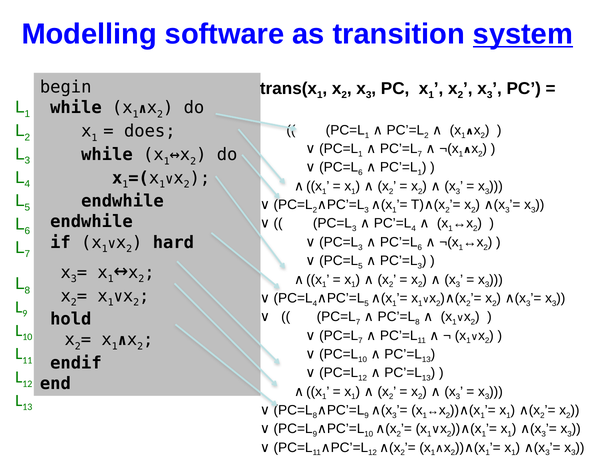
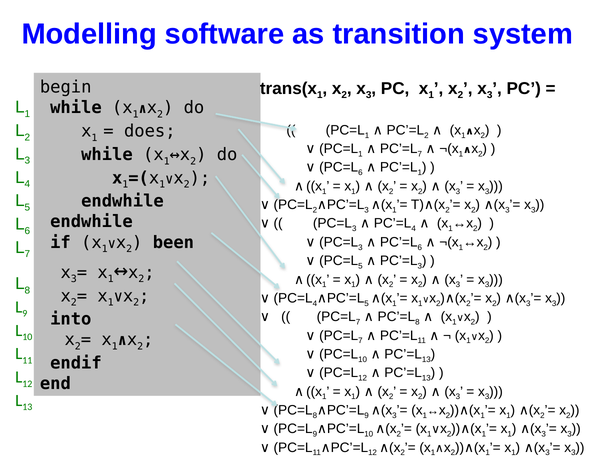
system underline: present -> none
hard: hard -> been
hold: hold -> into
